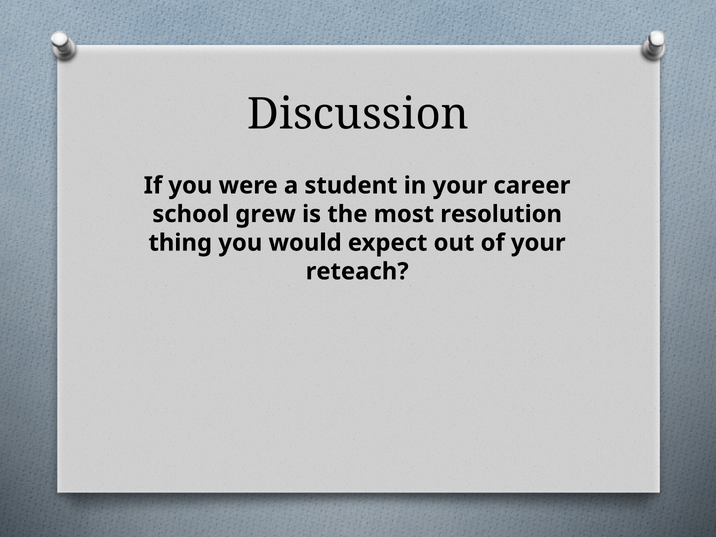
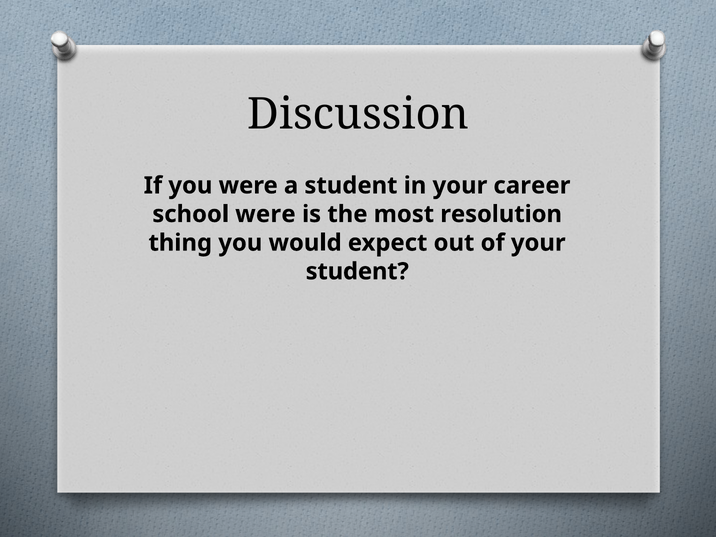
school grew: grew -> were
reteach at (357, 271): reteach -> student
